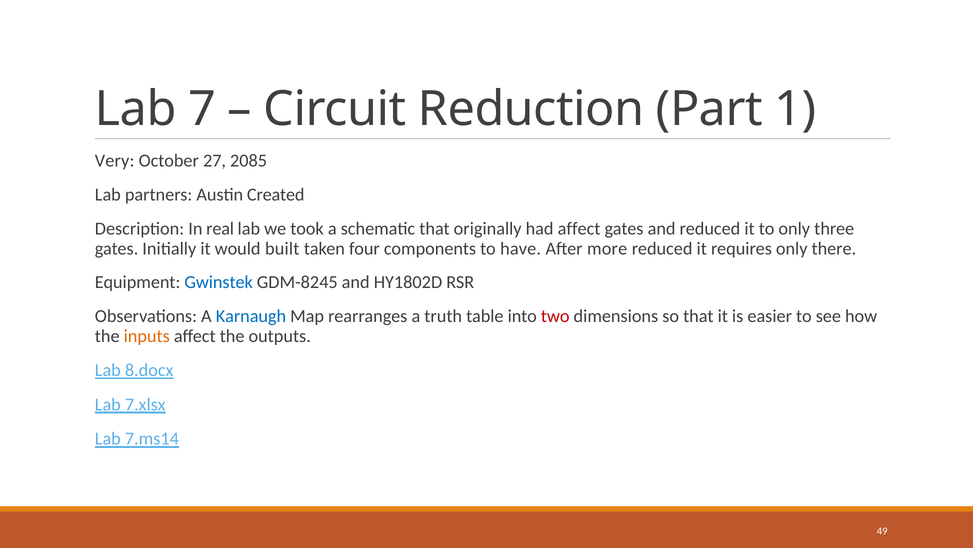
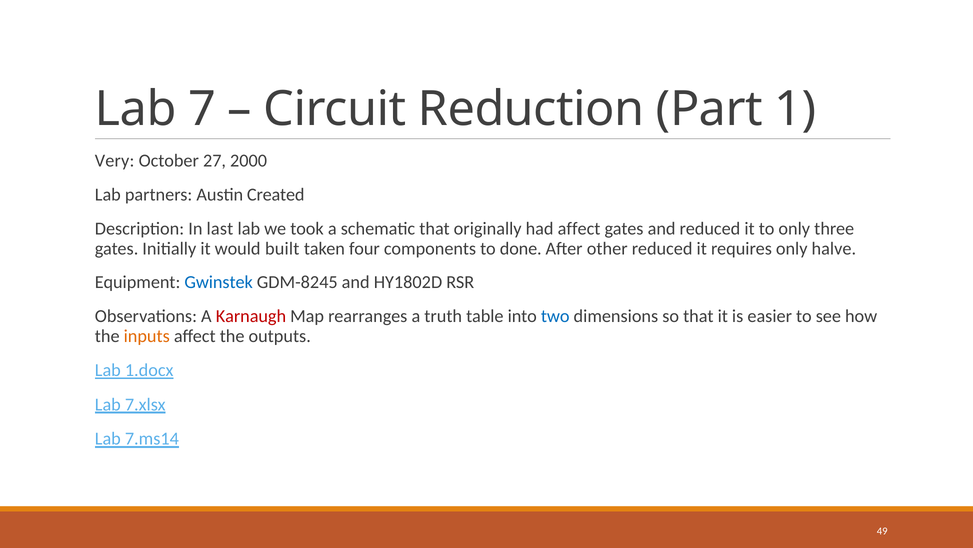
2085: 2085 -> 2000
real: real -> last
have: have -> done
more: more -> other
there: there -> halve
Karnaugh colour: blue -> red
two colour: red -> blue
8.docx: 8.docx -> 1.docx
